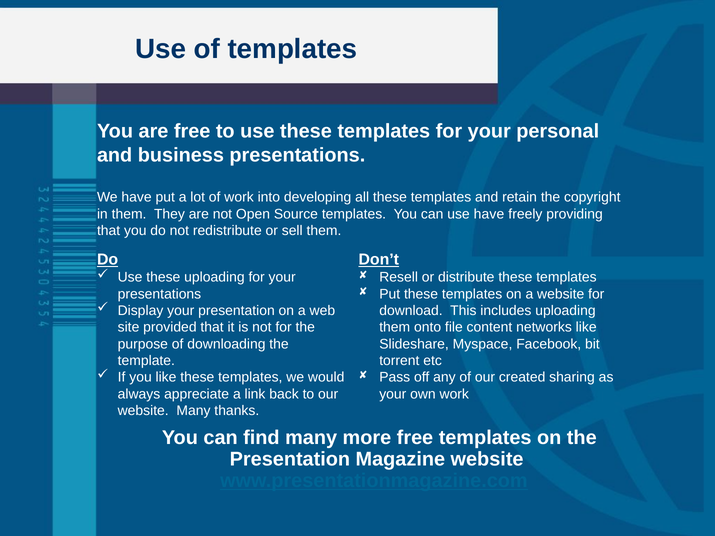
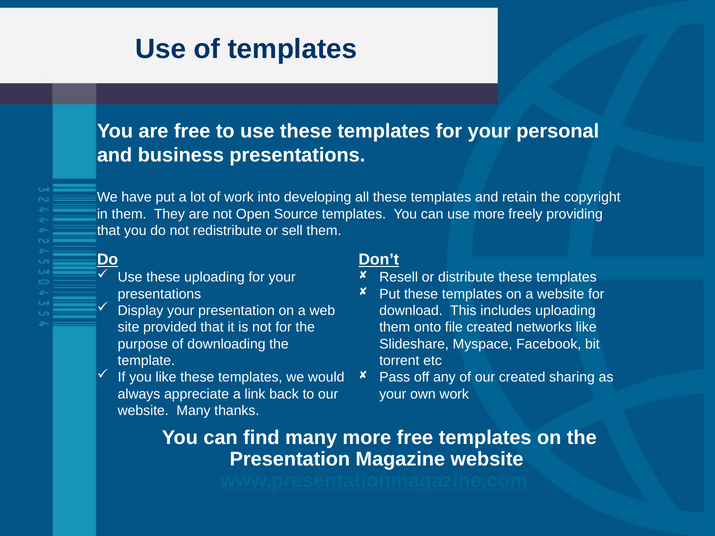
use have: have -> more
file content: content -> created
